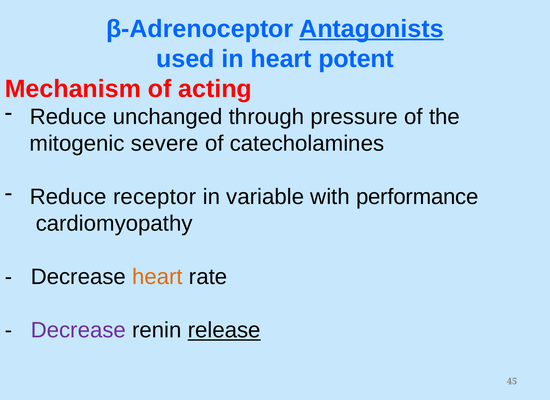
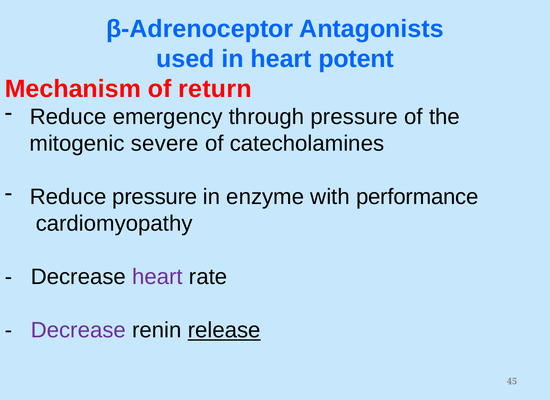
Antagonists underline: present -> none
acting: acting -> return
unchanged: unchanged -> emergency
Reduce receptor: receptor -> pressure
variable: variable -> enzyme
heart at (157, 277) colour: orange -> purple
